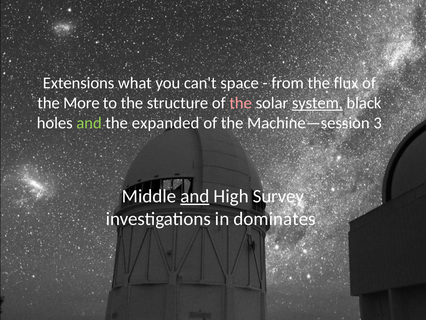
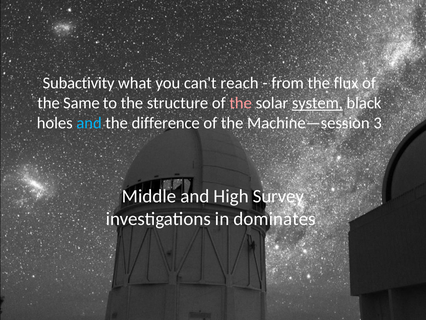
Extensions: Extensions -> Subactivity
space: space -> reach
More: More -> Same
and at (89, 123) colour: light green -> light blue
expanded: expanded -> difference
and at (195, 196) underline: present -> none
